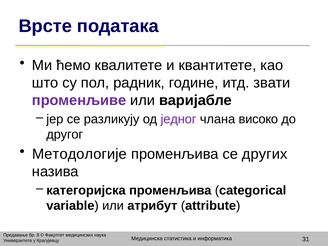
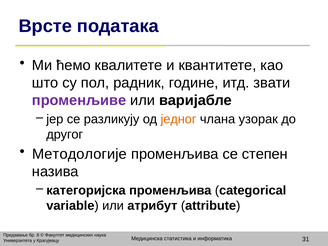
једног colour: purple -> orange
високо: високо -> узорак
других: других -> степен
